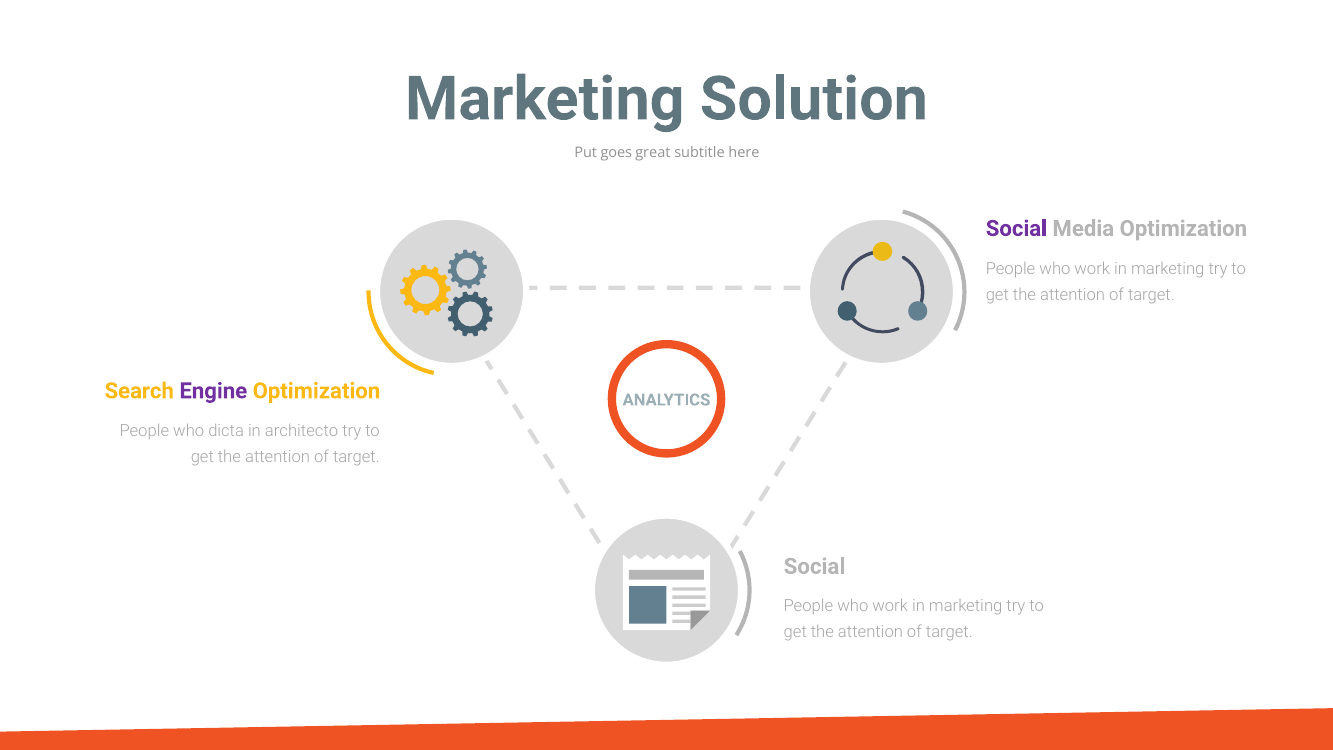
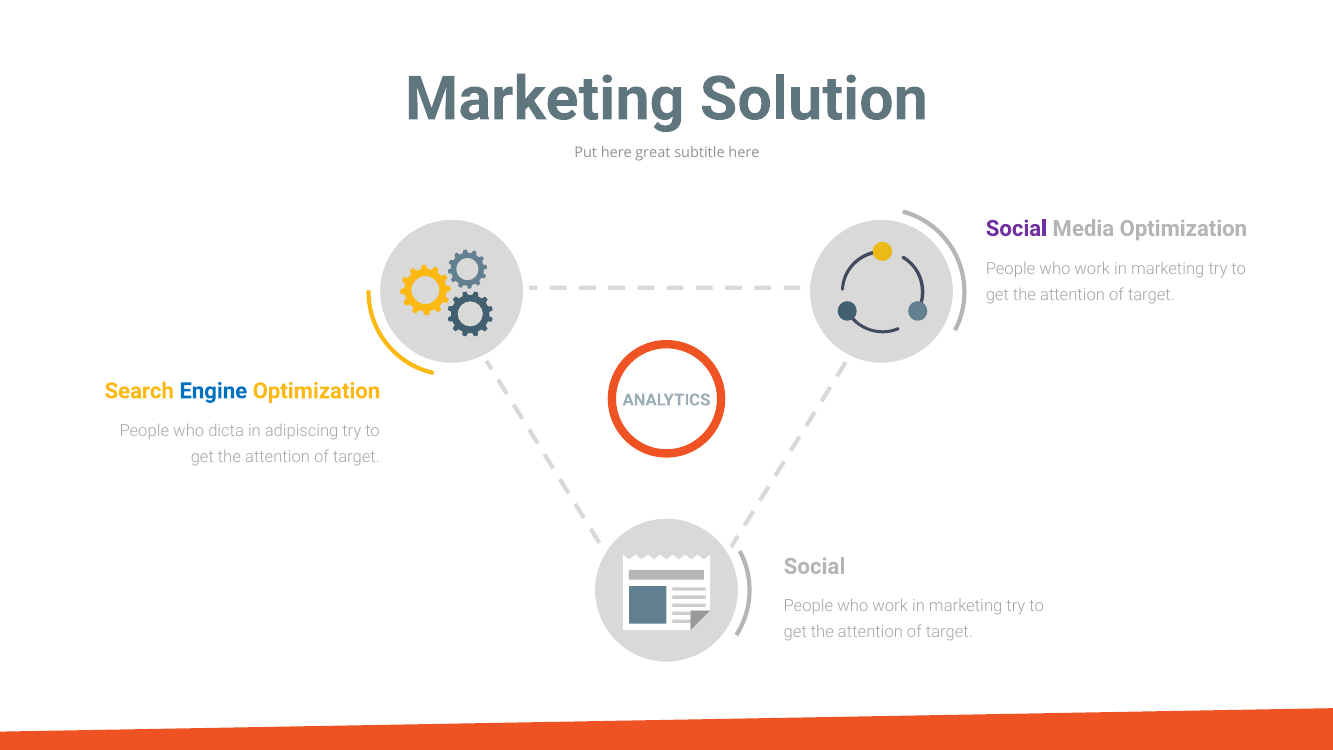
Put goes: goes -> here
Engine colour: purple -> blue
architecto: architecto -> adipiscing
